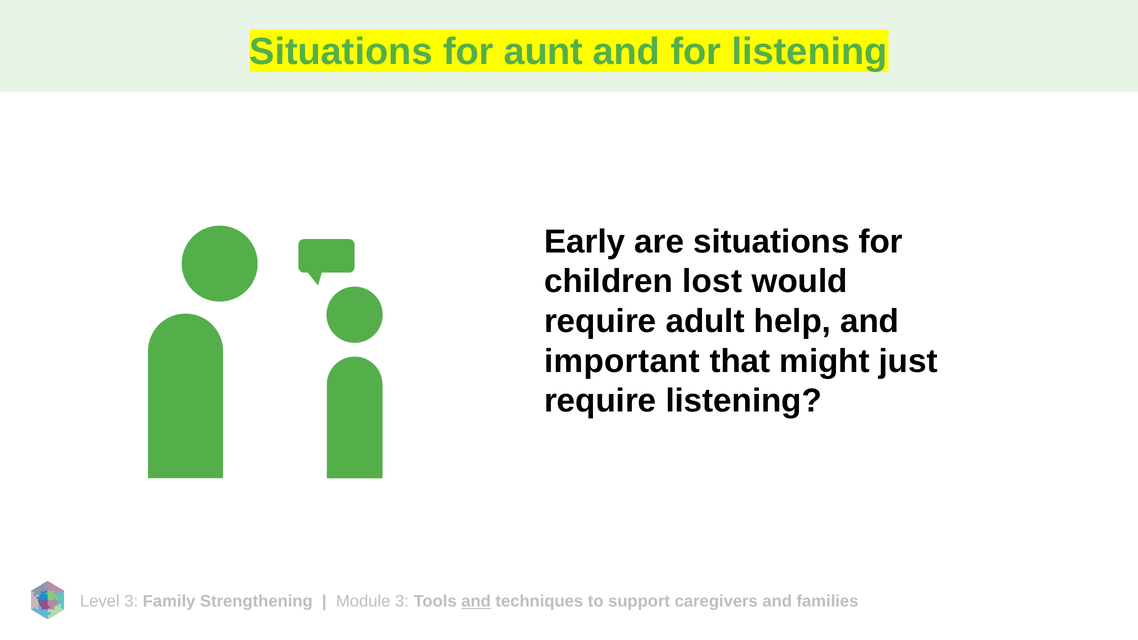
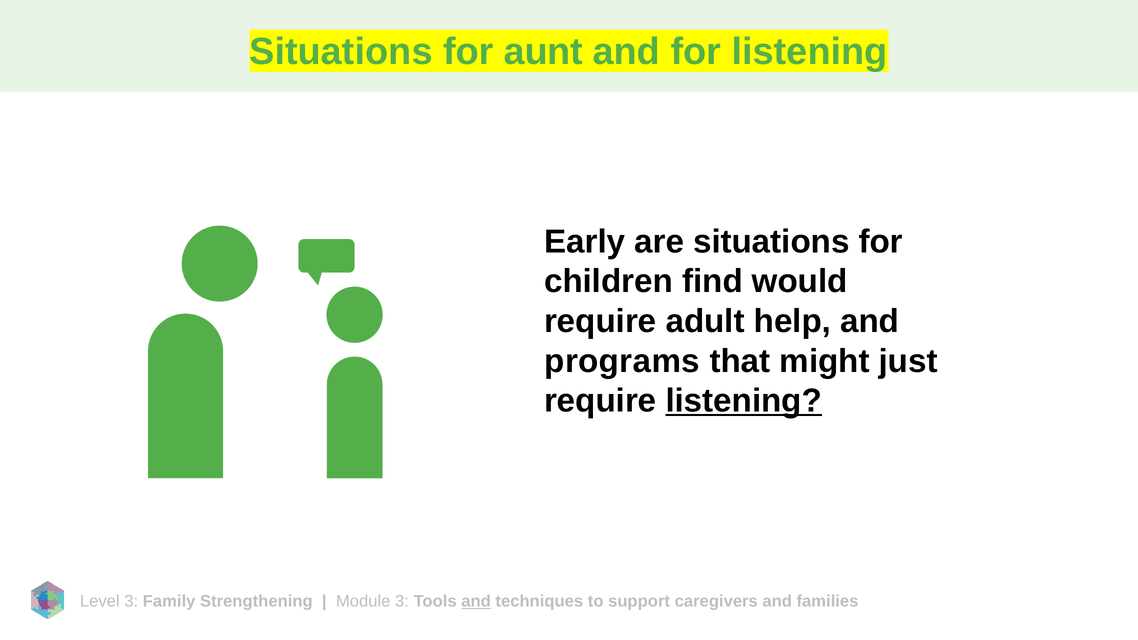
lost: lost -> find
important: important -> programs
listening at (744, 401) underline: none -> present
